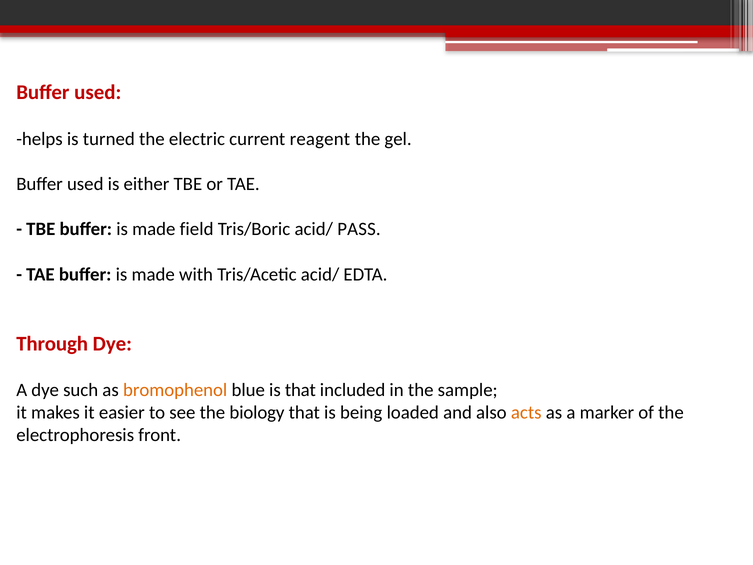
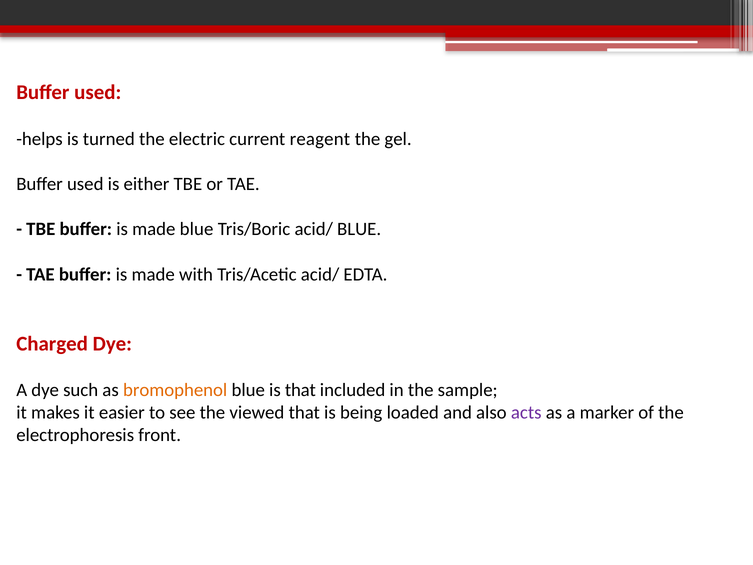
made field: field -> blue
acid/ PASS: PASS -> BLUE
Through: Through -> Charged
biology: biology -> viewed
acts colour: orange -> purple
